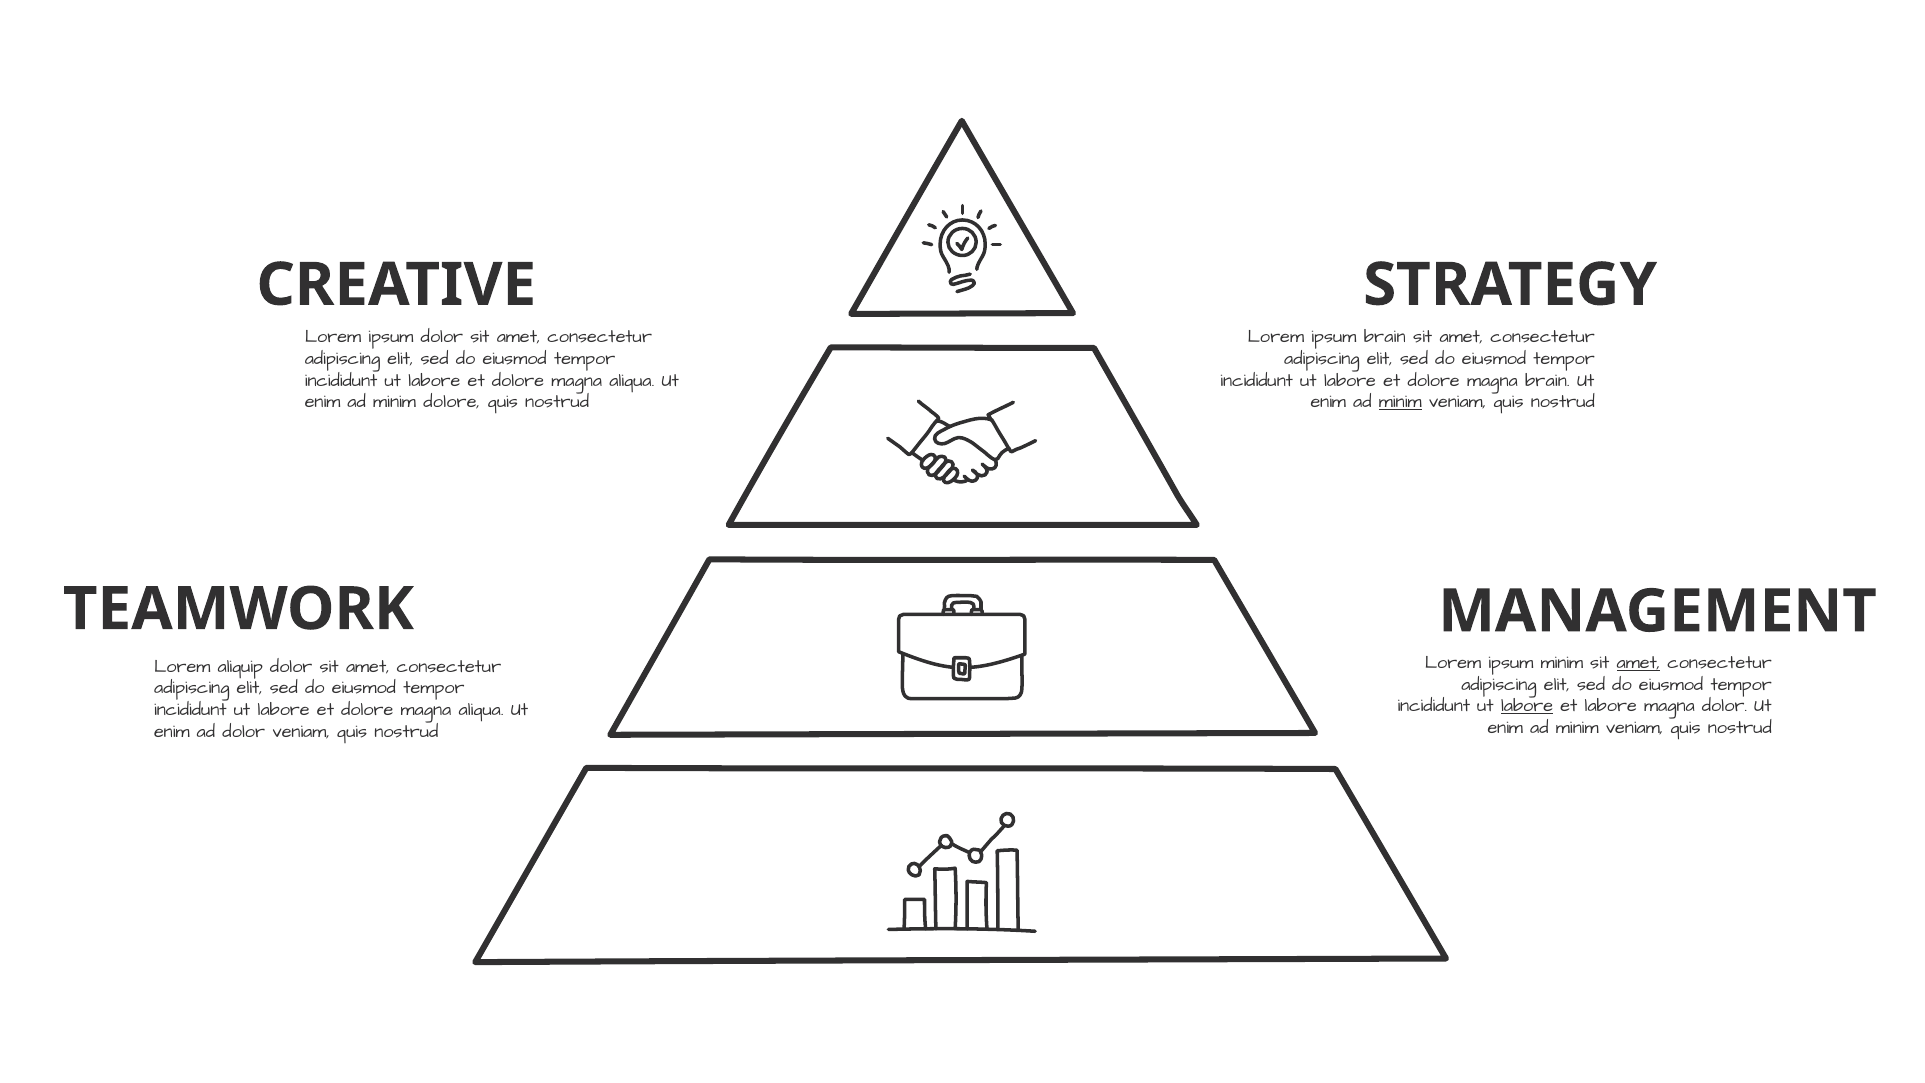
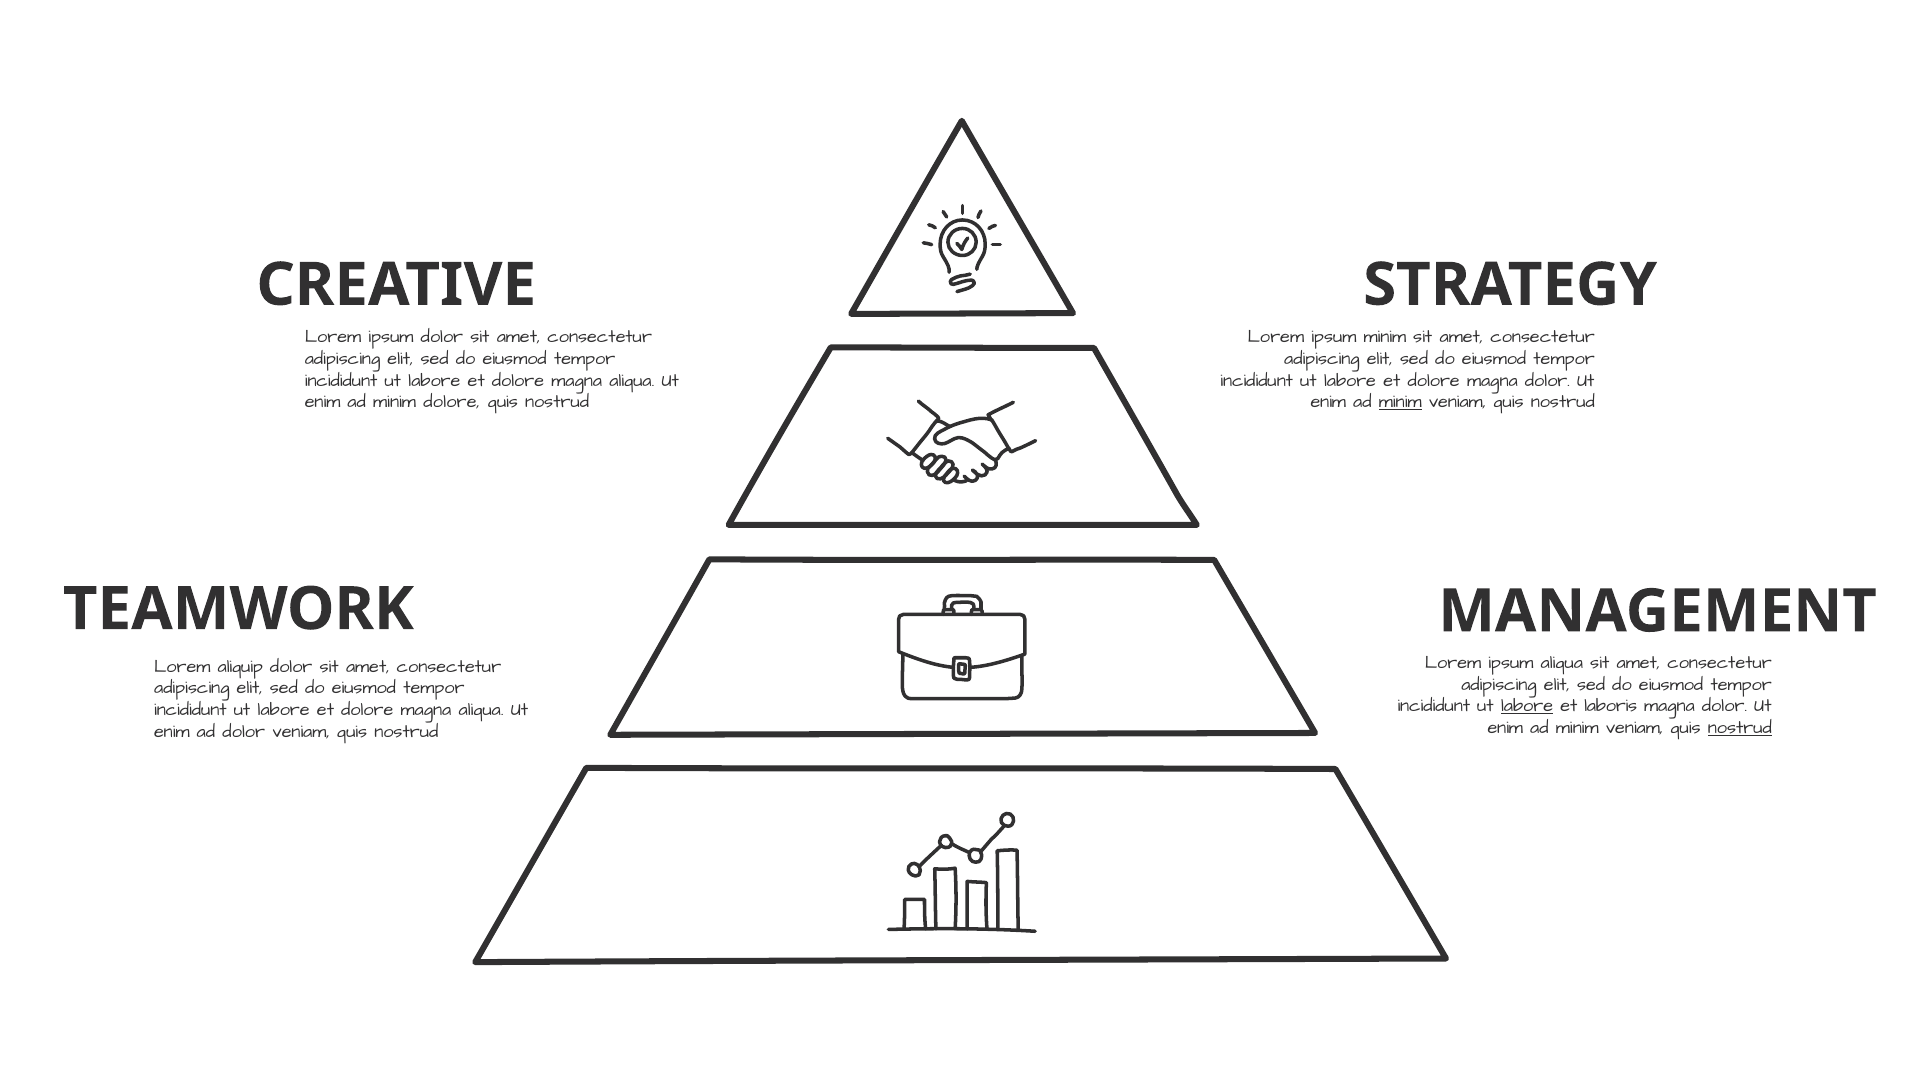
ipsum brain: brain -> minim
dolore magna brain: brain -> dolor
ipsum minim: minim -> aliqua
amet at (1638, 662) underline: present -> none
et labore: labore -> laboris
nostrud at (1740, 727) underline: none -> present
